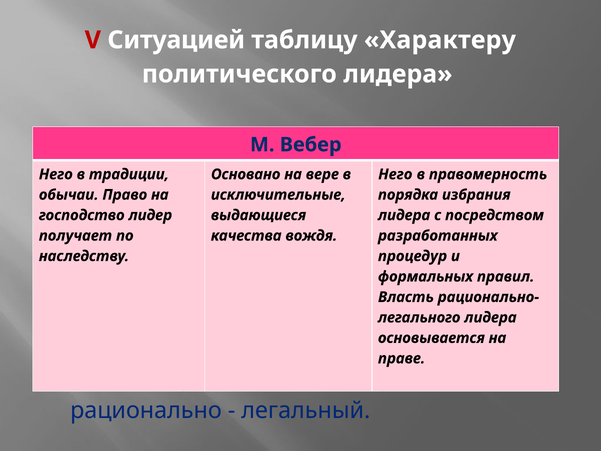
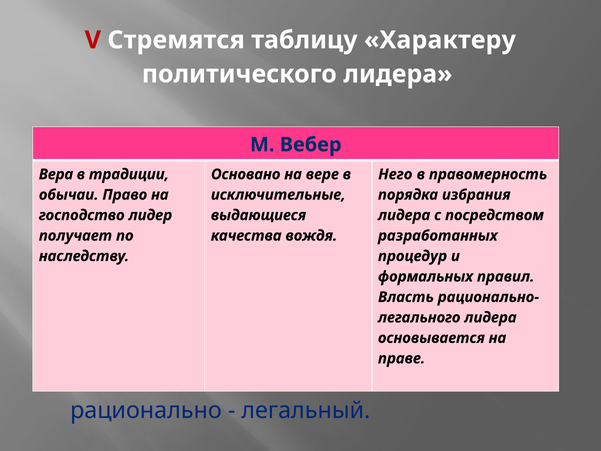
Ситуацией: Ситуацией -> Стремятся
Него at (56, 174): Него -> Вера
